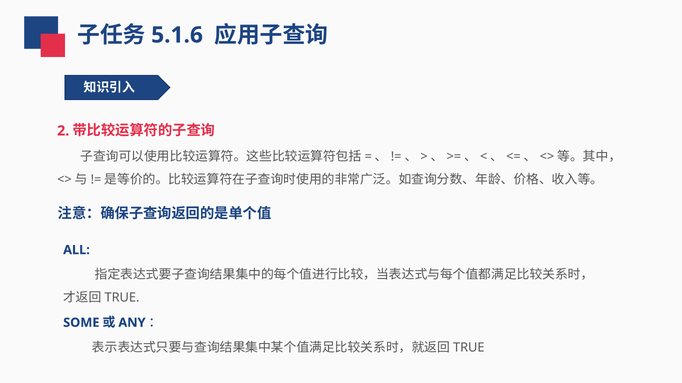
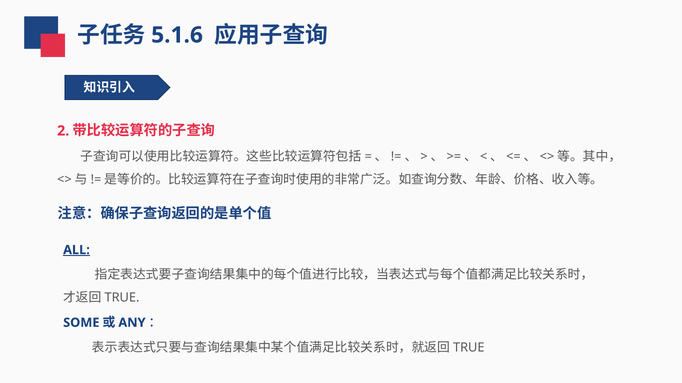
ALL underline: none -> present
